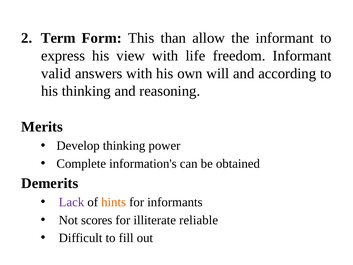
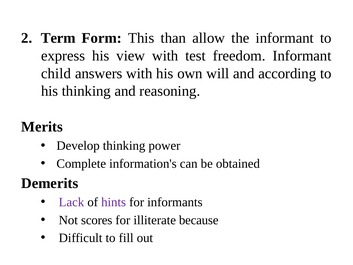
life: life -> test
valid: valid -> child
hints colour: orange -> purple
reliable: reliable -> because
